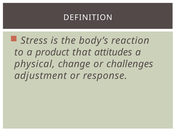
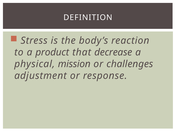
attitudes: attitudes -> decrease
change: change -> mission
